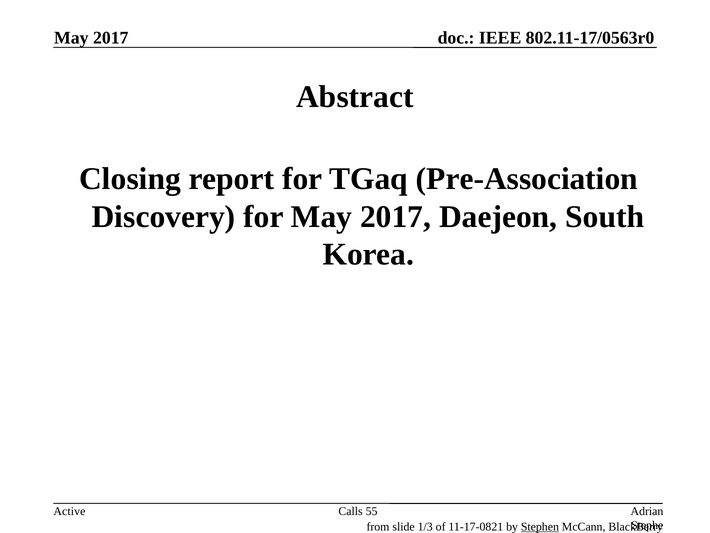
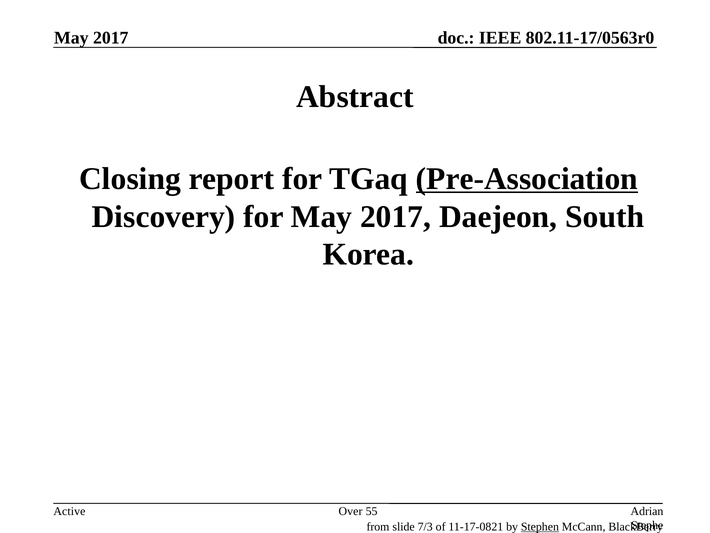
Pre-Association underline: none -> present
Calls: Calls -> Over
1/3: 1/3 -> 7/3
